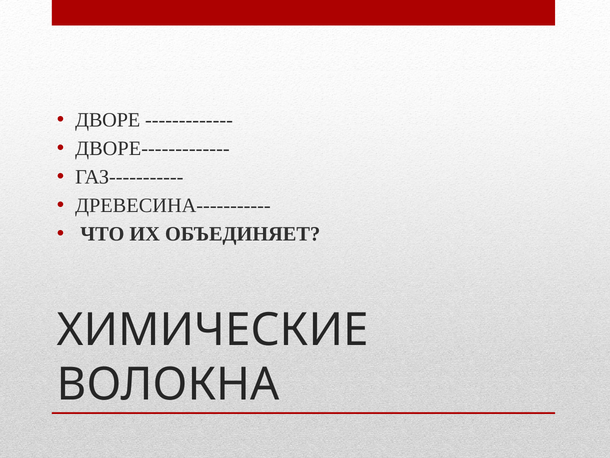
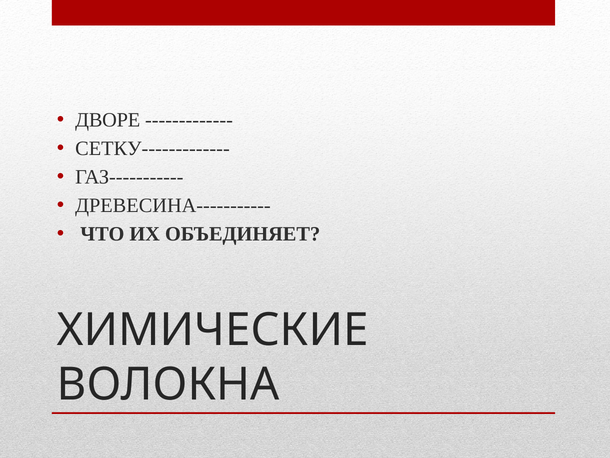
ДВОРЕ-------------: ДВОРЕ------------- -> СЕТКУ-------------
